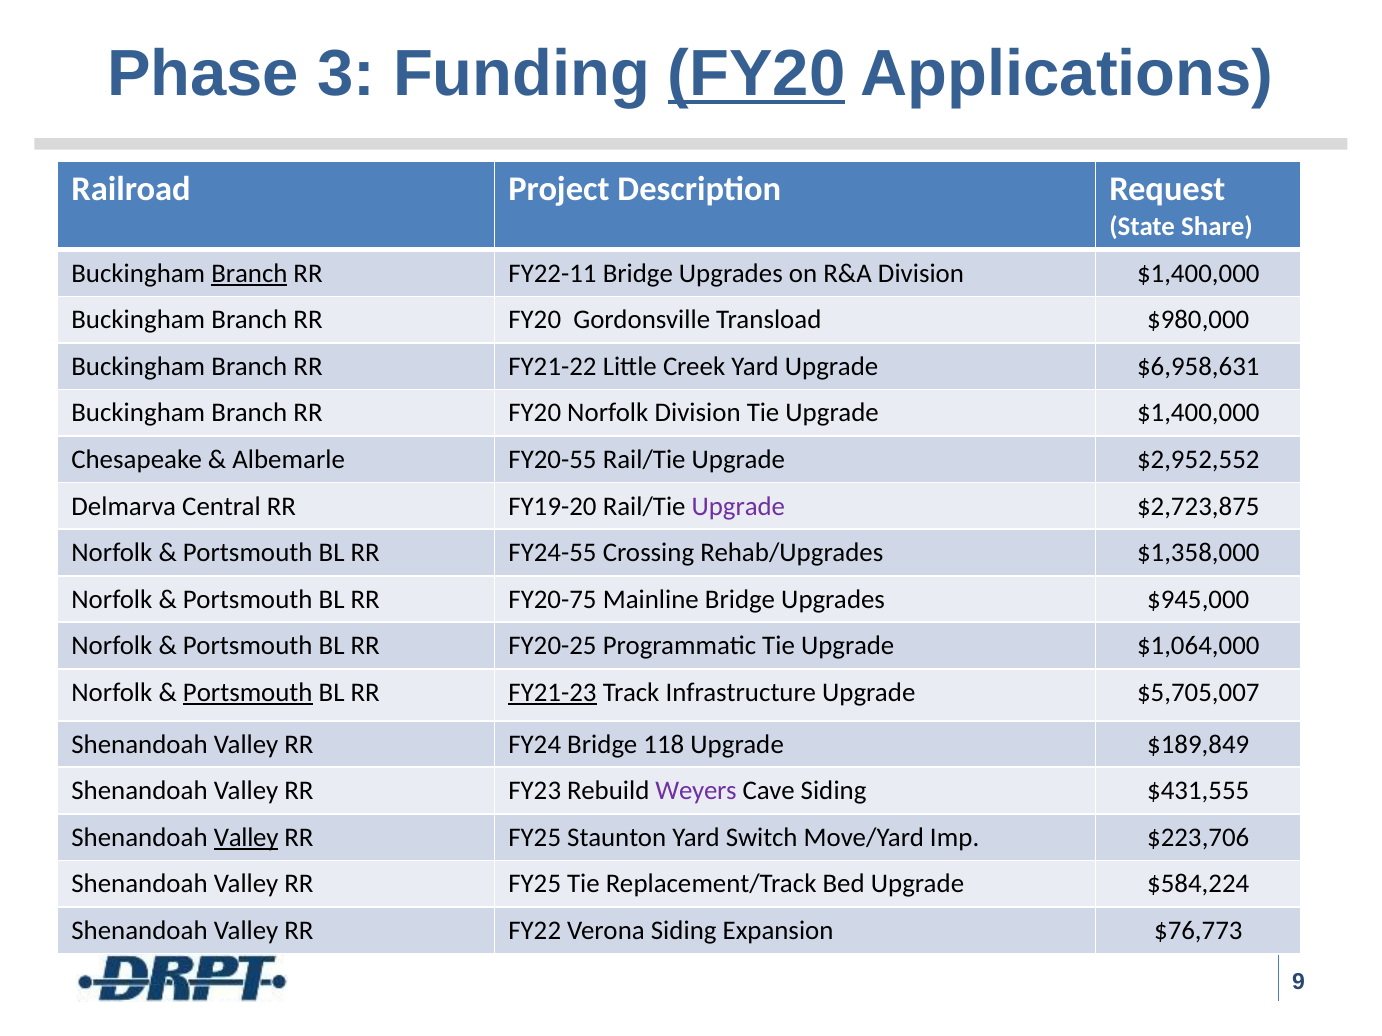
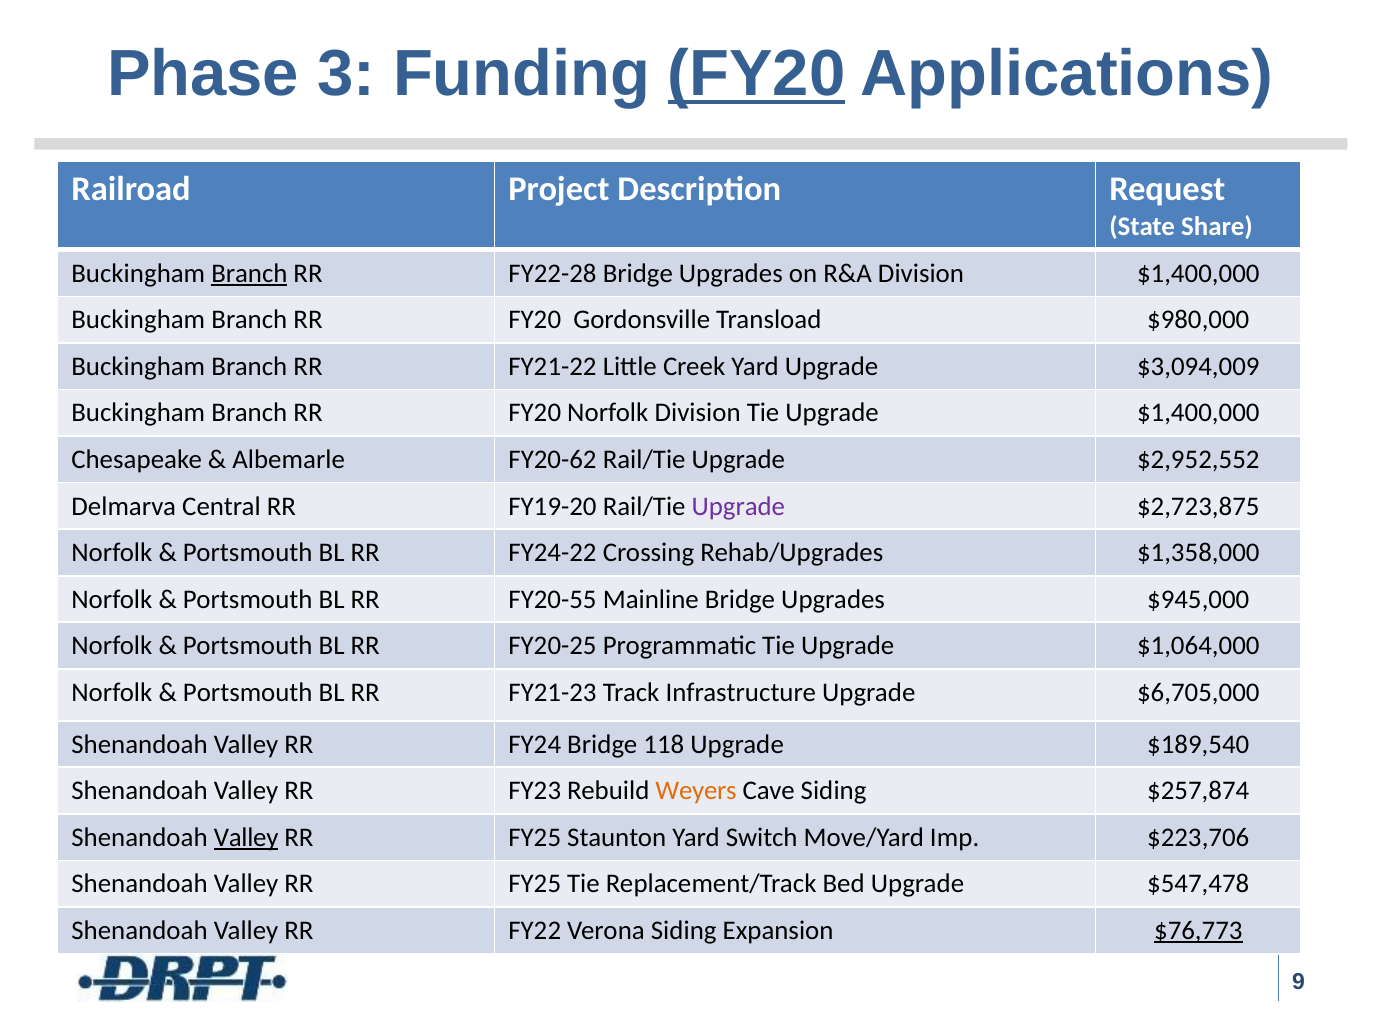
FY22-11: FY22-11 -> FY22-28
$6,958,631: $6,958,631 -> $3,094,009
FY20-55: FY20-55 -> FY20-62
FY24-55: FY24-55 -> FY24-22
FY20-75: FY20-75 -> FY20-55
Portsmouth at (248, 693) underline: present -> none
FY21-23 underline: present -> none
$5,705,007: $5,705,007 -> $6,705,000
$189,849: $189,849 -> $189,540
Weyers colour: purple -> orange
$431,555: $431,555 -> $257,874
$584,224: $584,224 -> $547,478
$76,773 underline: none -> present
